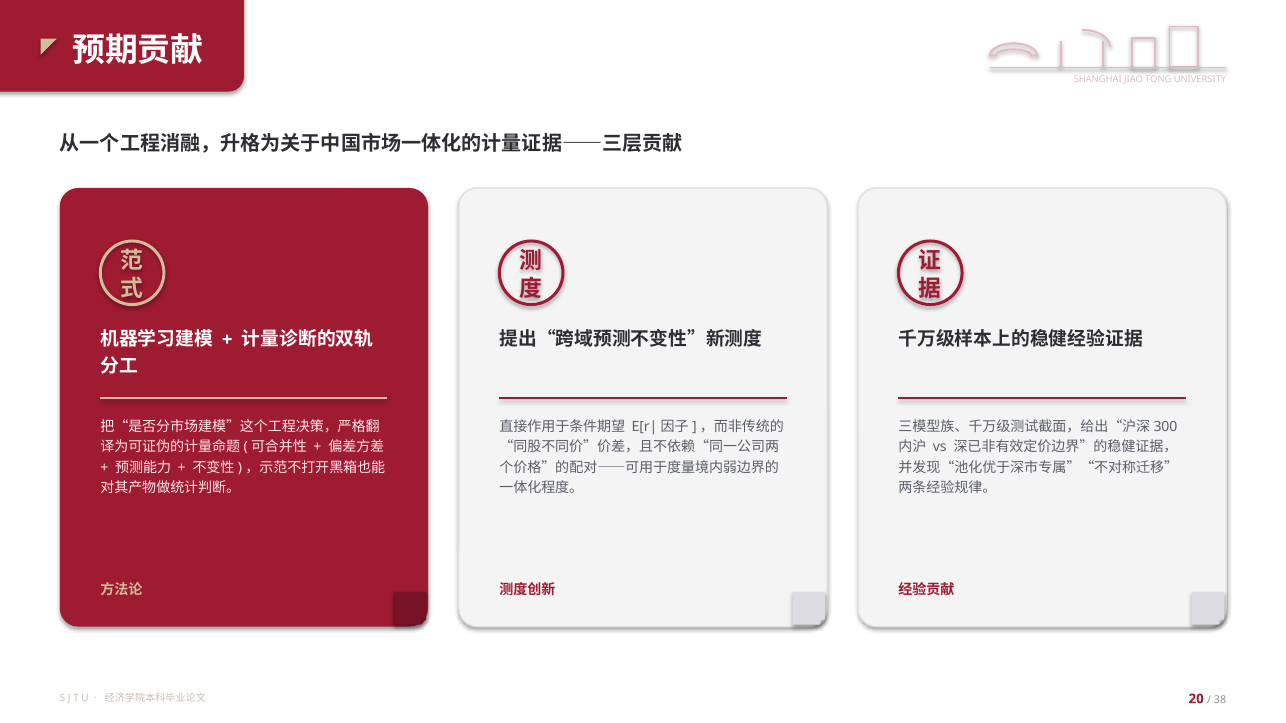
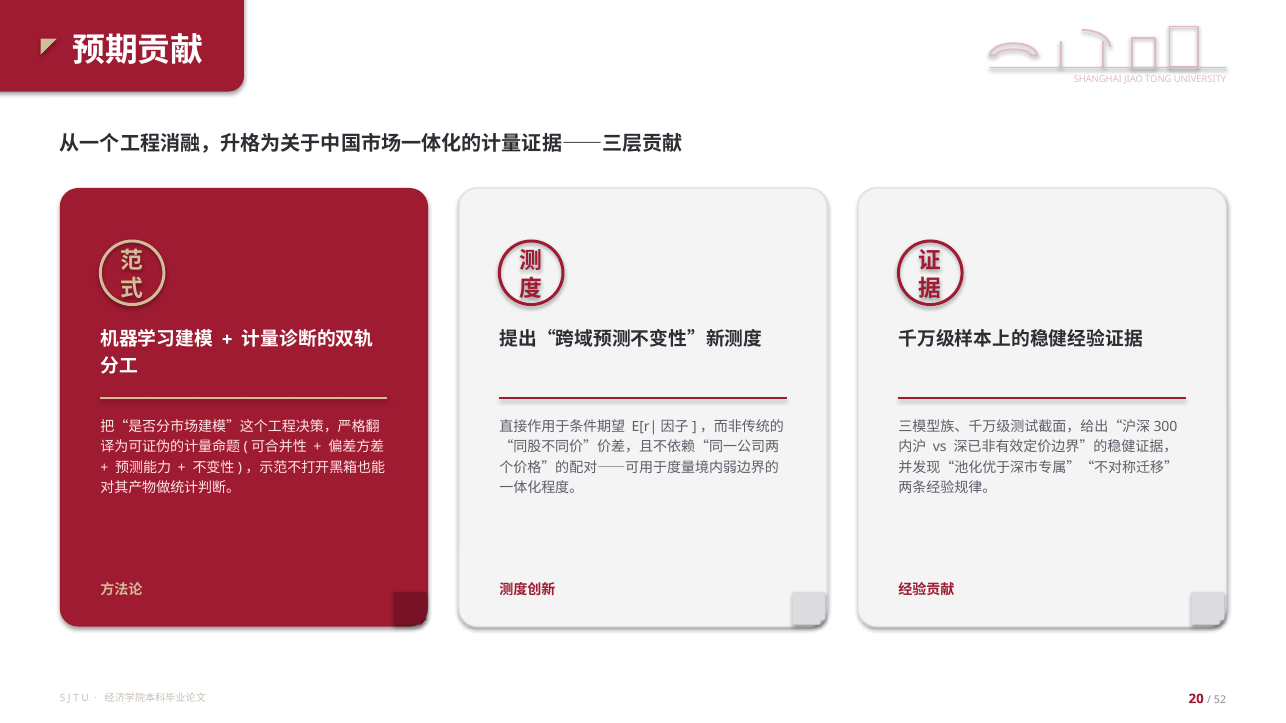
38: 38 -> 52
